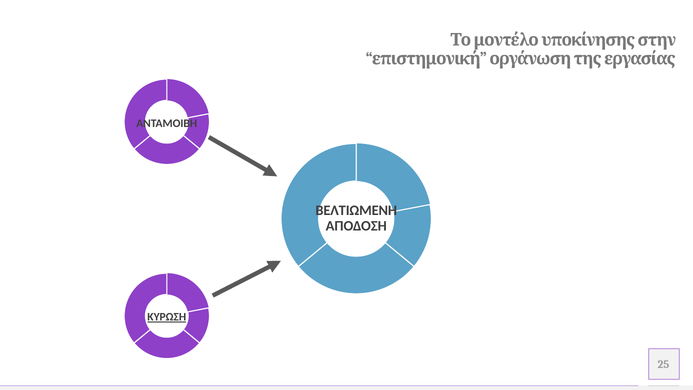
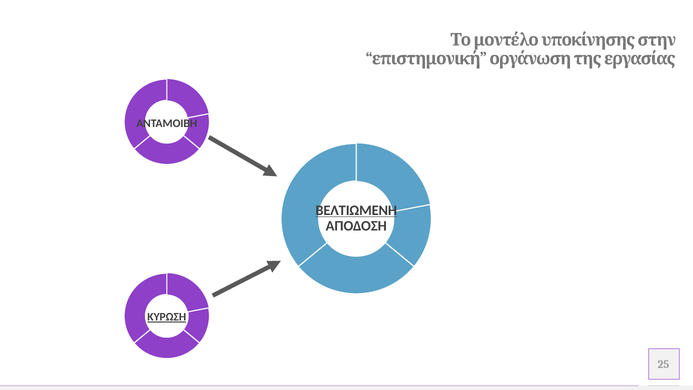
ΒΕΛΤΙΩΜΕΝΗ underline: none -> present
